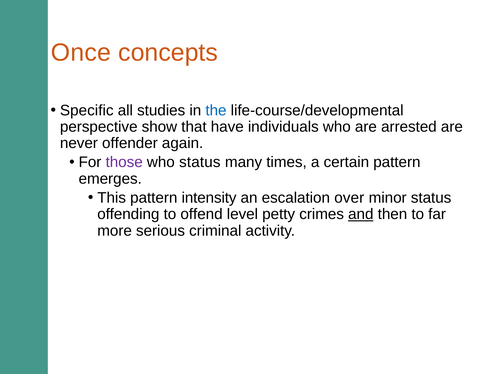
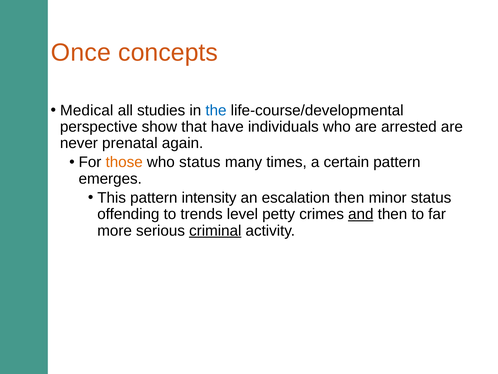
Specific: Specific -> Medical
offender: offender -> prenatal
those colour: purple -> orange
escalation over: over -> then
offend: offend -> trends
criminal underline: none -> present
